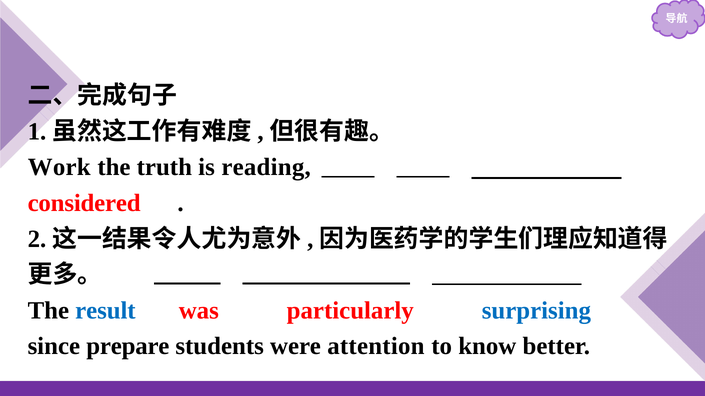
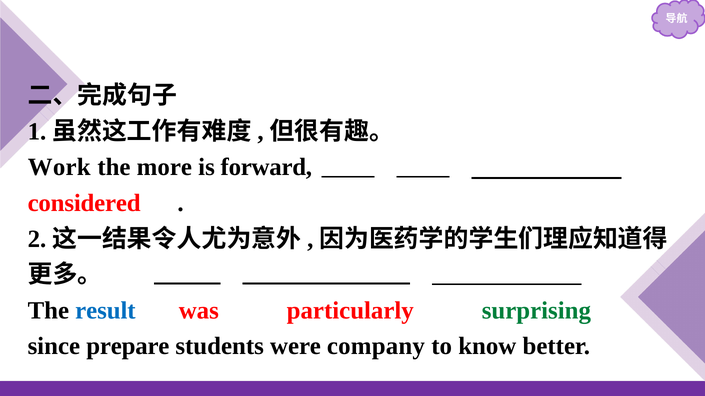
truth: truth -> more
reading: reading -> forward
surprising colour: blue -> green
attention: attention -> company
